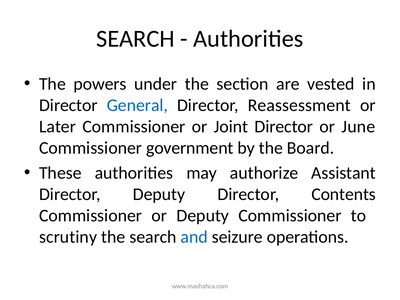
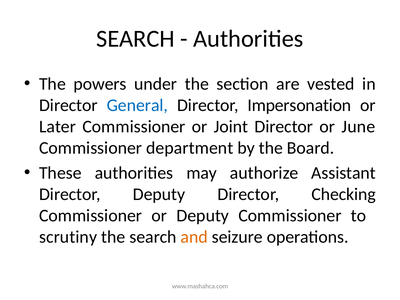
Reassessment: Reassessment -> Impersonation
government: government -> department
Contents: Contents -> Checking
and colour: blue -> orange
